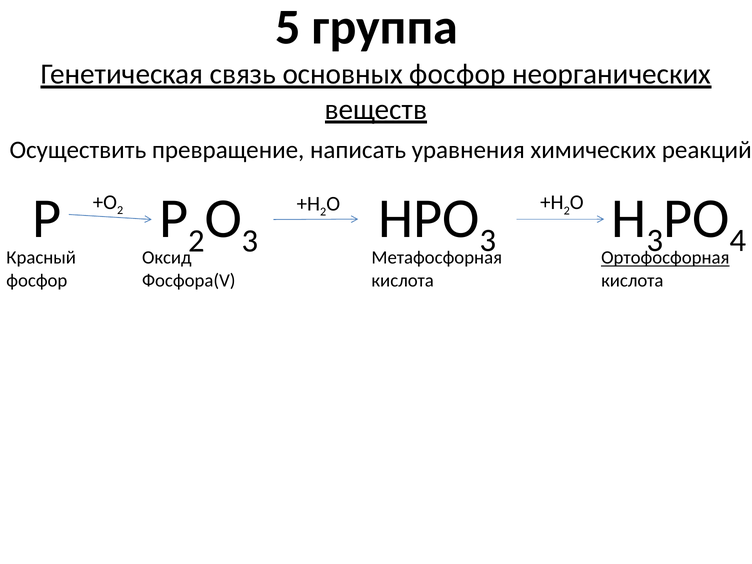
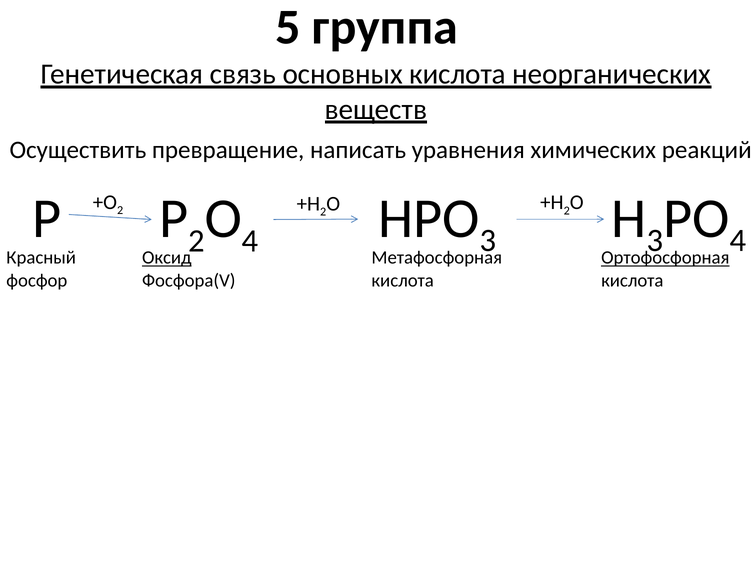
основных фосфор: фосфор -> кислота
3 at (250, 241): 3 -> 4
Оксид underline: none -> present
